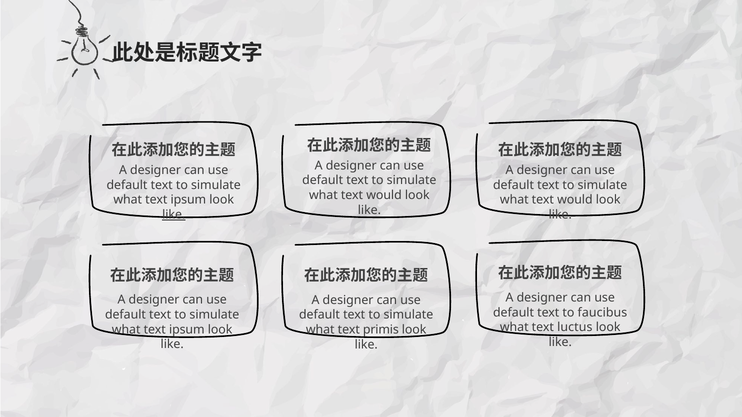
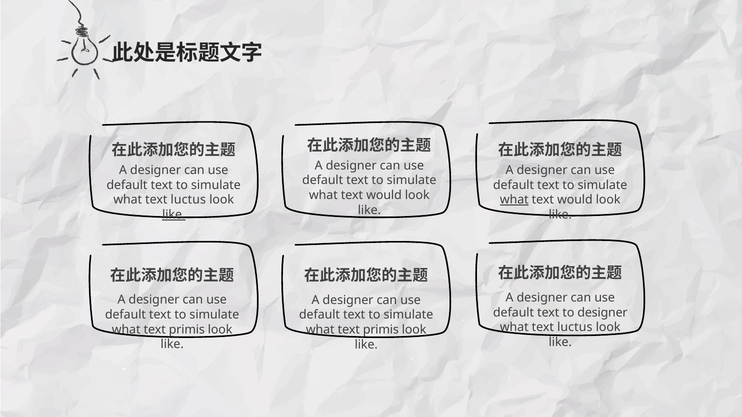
ipsum at (188, 200): ipsum -> luctus
what at (514, 200) underline: none -> present
to faucibus: faucibus -> designer
ipsum at (187, 330): ipsum -> primis
